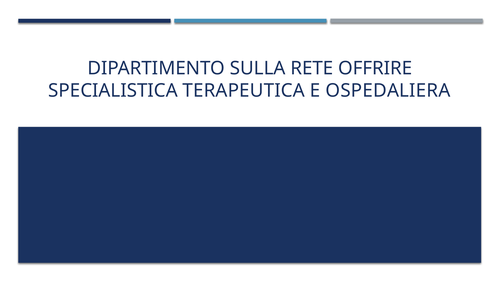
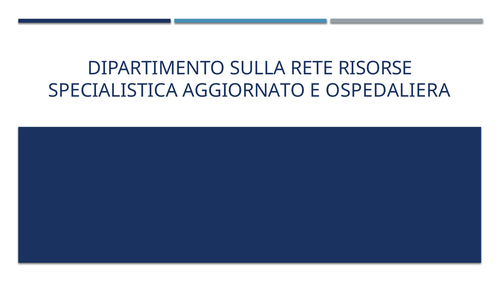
OFFRIRE: OFFRIRE -> RISORSE
TERAPEUTICA: TERAPEUTICA -> AGGIORNATO
